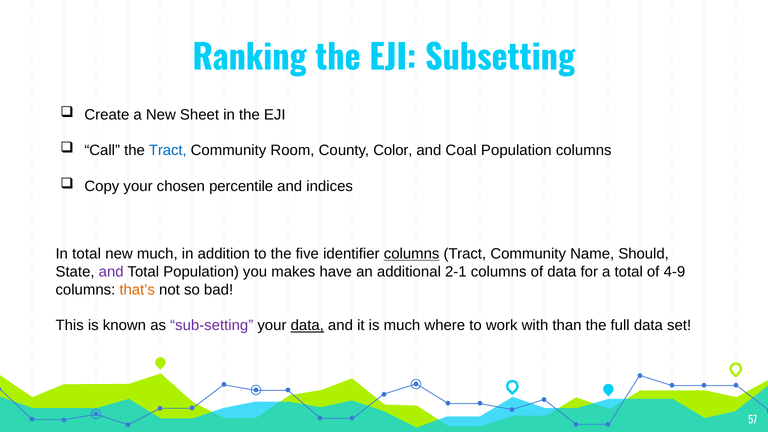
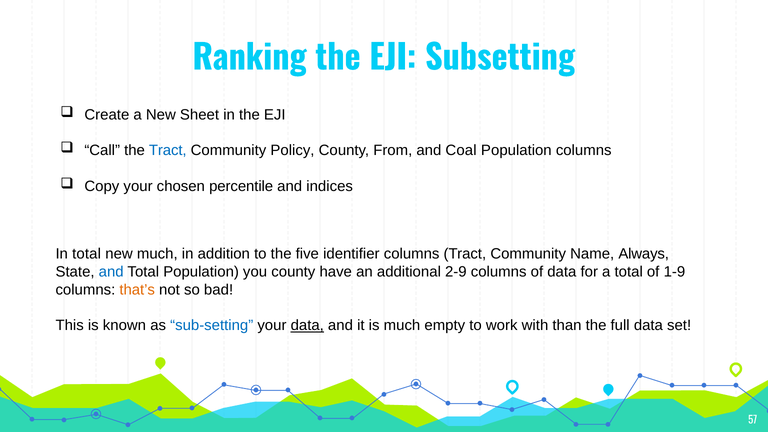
Room: Room -> Policy
Color: Color -> From
columns at (412, 254) underline: present -> none
Should: Should -> Always
and at (111, 272) colour: purple -> blue
you makes: makes -> county
2-1: 2-1 -> 2-9
4-9: 4-9 -> 1-9
sub-setting colour: purple -> blue
where: where -> empty
